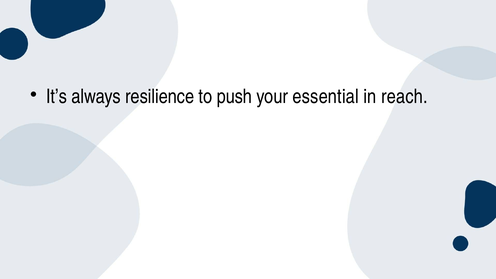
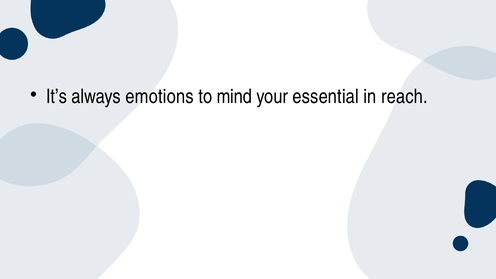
resilience: resilience -> emotions
push: push -> mind
